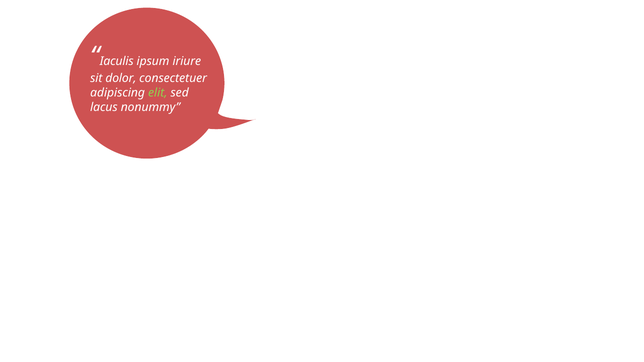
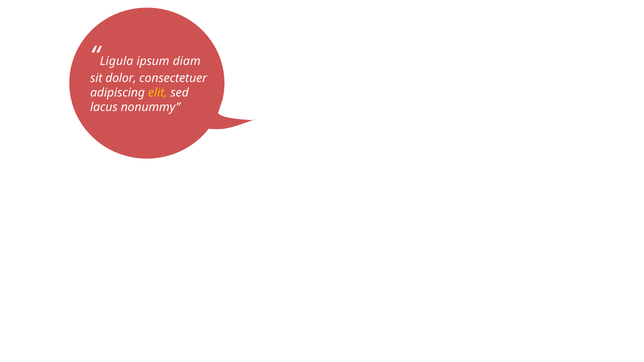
Iaculis: Iaculis -> Ligula
iriure: iriure -> diam
elit colour: light green -> yellow
